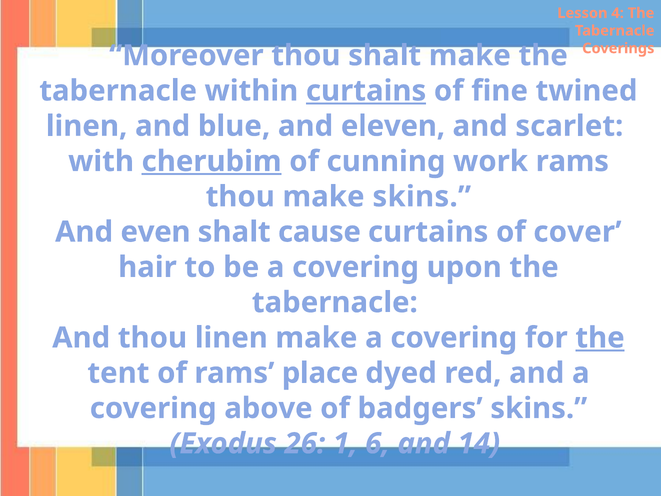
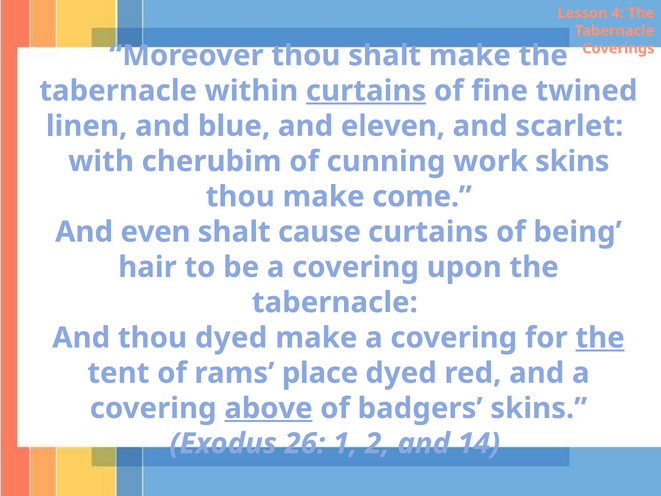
cherubim underline: present -> none
work rams: rams -> skins
make skins: skins -> come
cover: cover -> being
thou linen: linen -> dyed
above underline: none -> present
6: 6 -> 2
